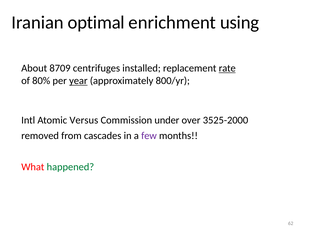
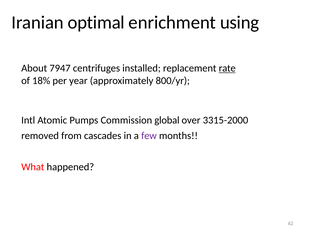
8709: 8709 -> 7947
80%: 80% -> 18%
year underline: present -> none
Versus: Versus -> Pumps
under: under -> global
3525-2000: 3525-2000 -> 3315-2000
happened colour: green -> black
